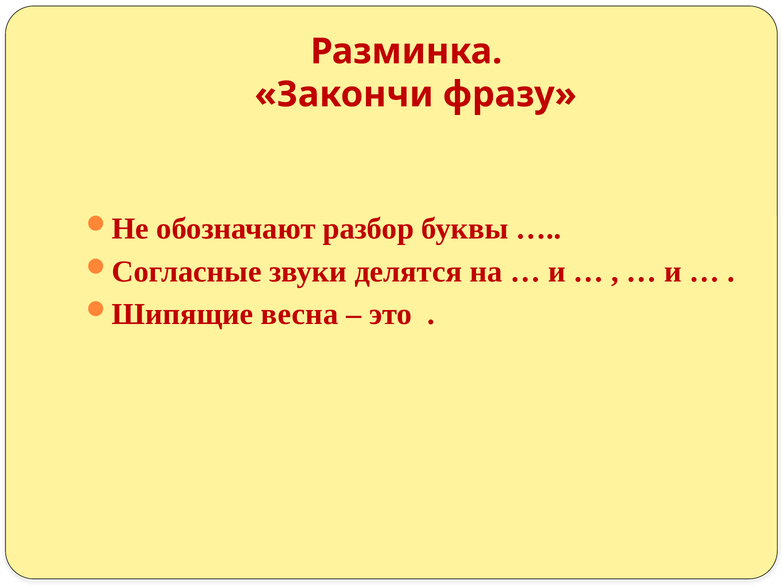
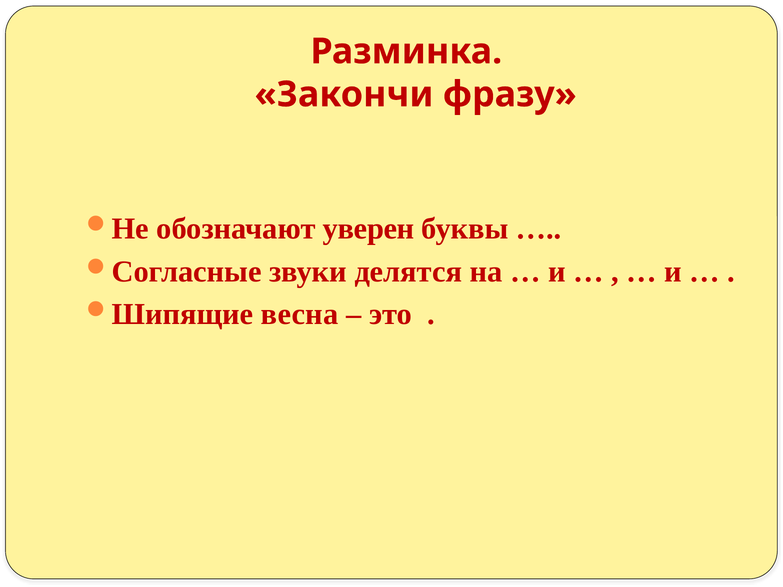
разбор: разбор -> уверен
